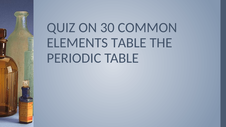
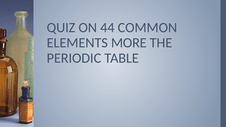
30: 30 -> 44
ELEMENTS TABLE: TABLE -> MORE
